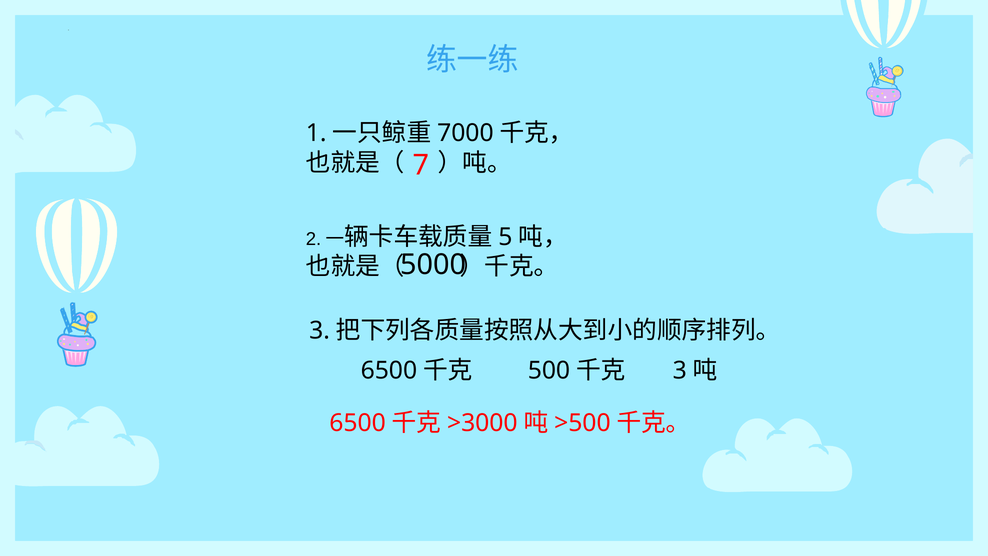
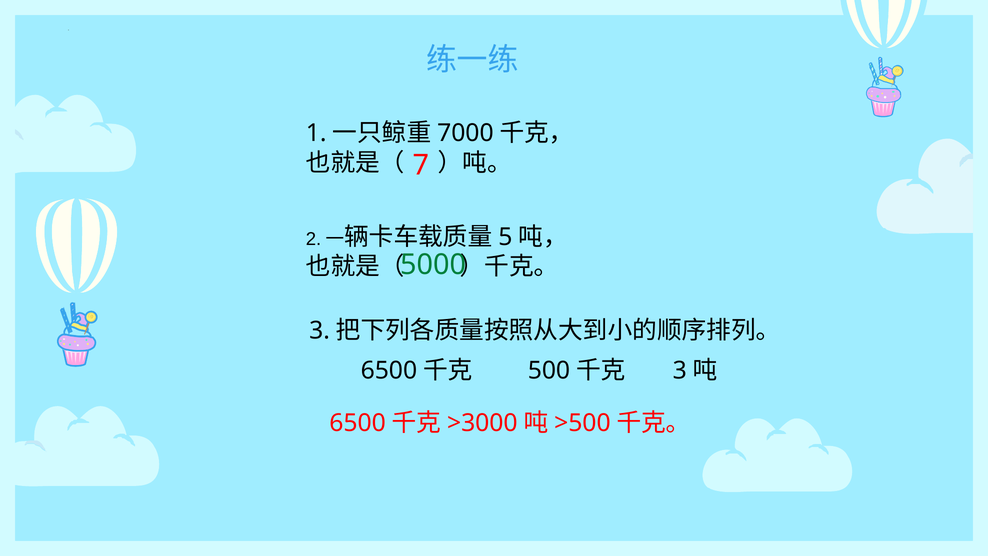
5000 colour: black -> green
